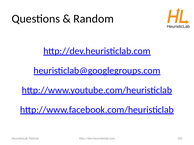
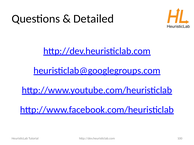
Random: Random -> Detailed
